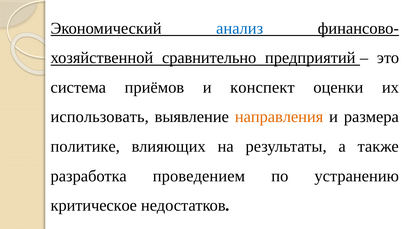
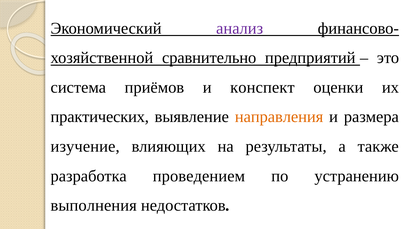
анализ colour: blue -> purple
использовать: использовать -> практических
политике: политике -> изучение
критическое: критическое -> выполнения
